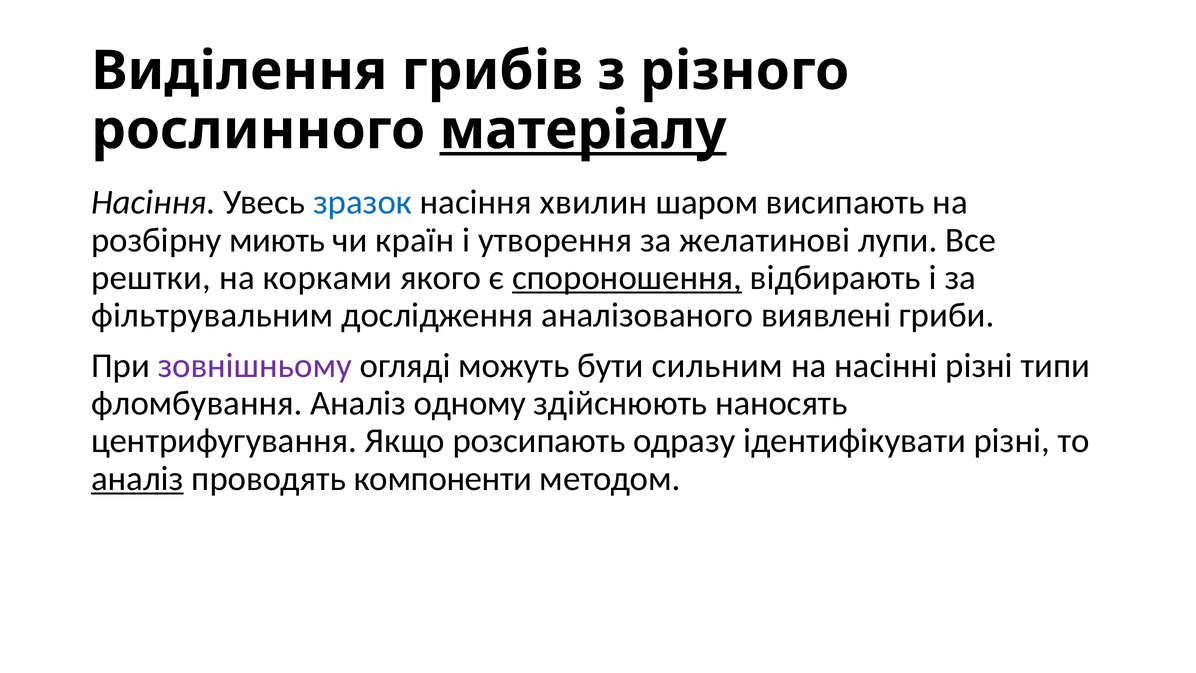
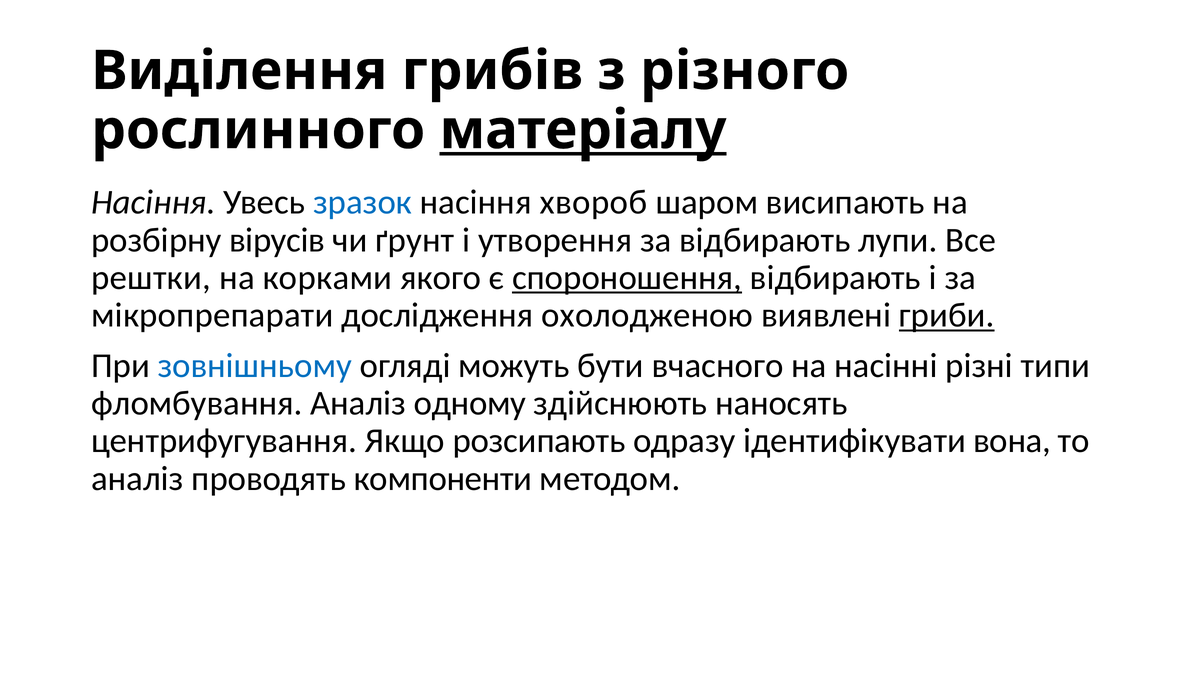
хвилин: хвилин -> хвороб
миють: миють -> вірусів
країн: країн -> ґрунт
за желатинові: желатинові -> відбирають
фільтрувальним: фільтрувальним -> мікропрепарати
аналізованого: аналізованого -> охолодженою
гриби underline: none -> present
зовнішньому colour: purple -> blue
сильним: сильним -> вчасного
ідентифікувати різні: різні -> вона
аналіз at (137, 478) underline: present -> none
